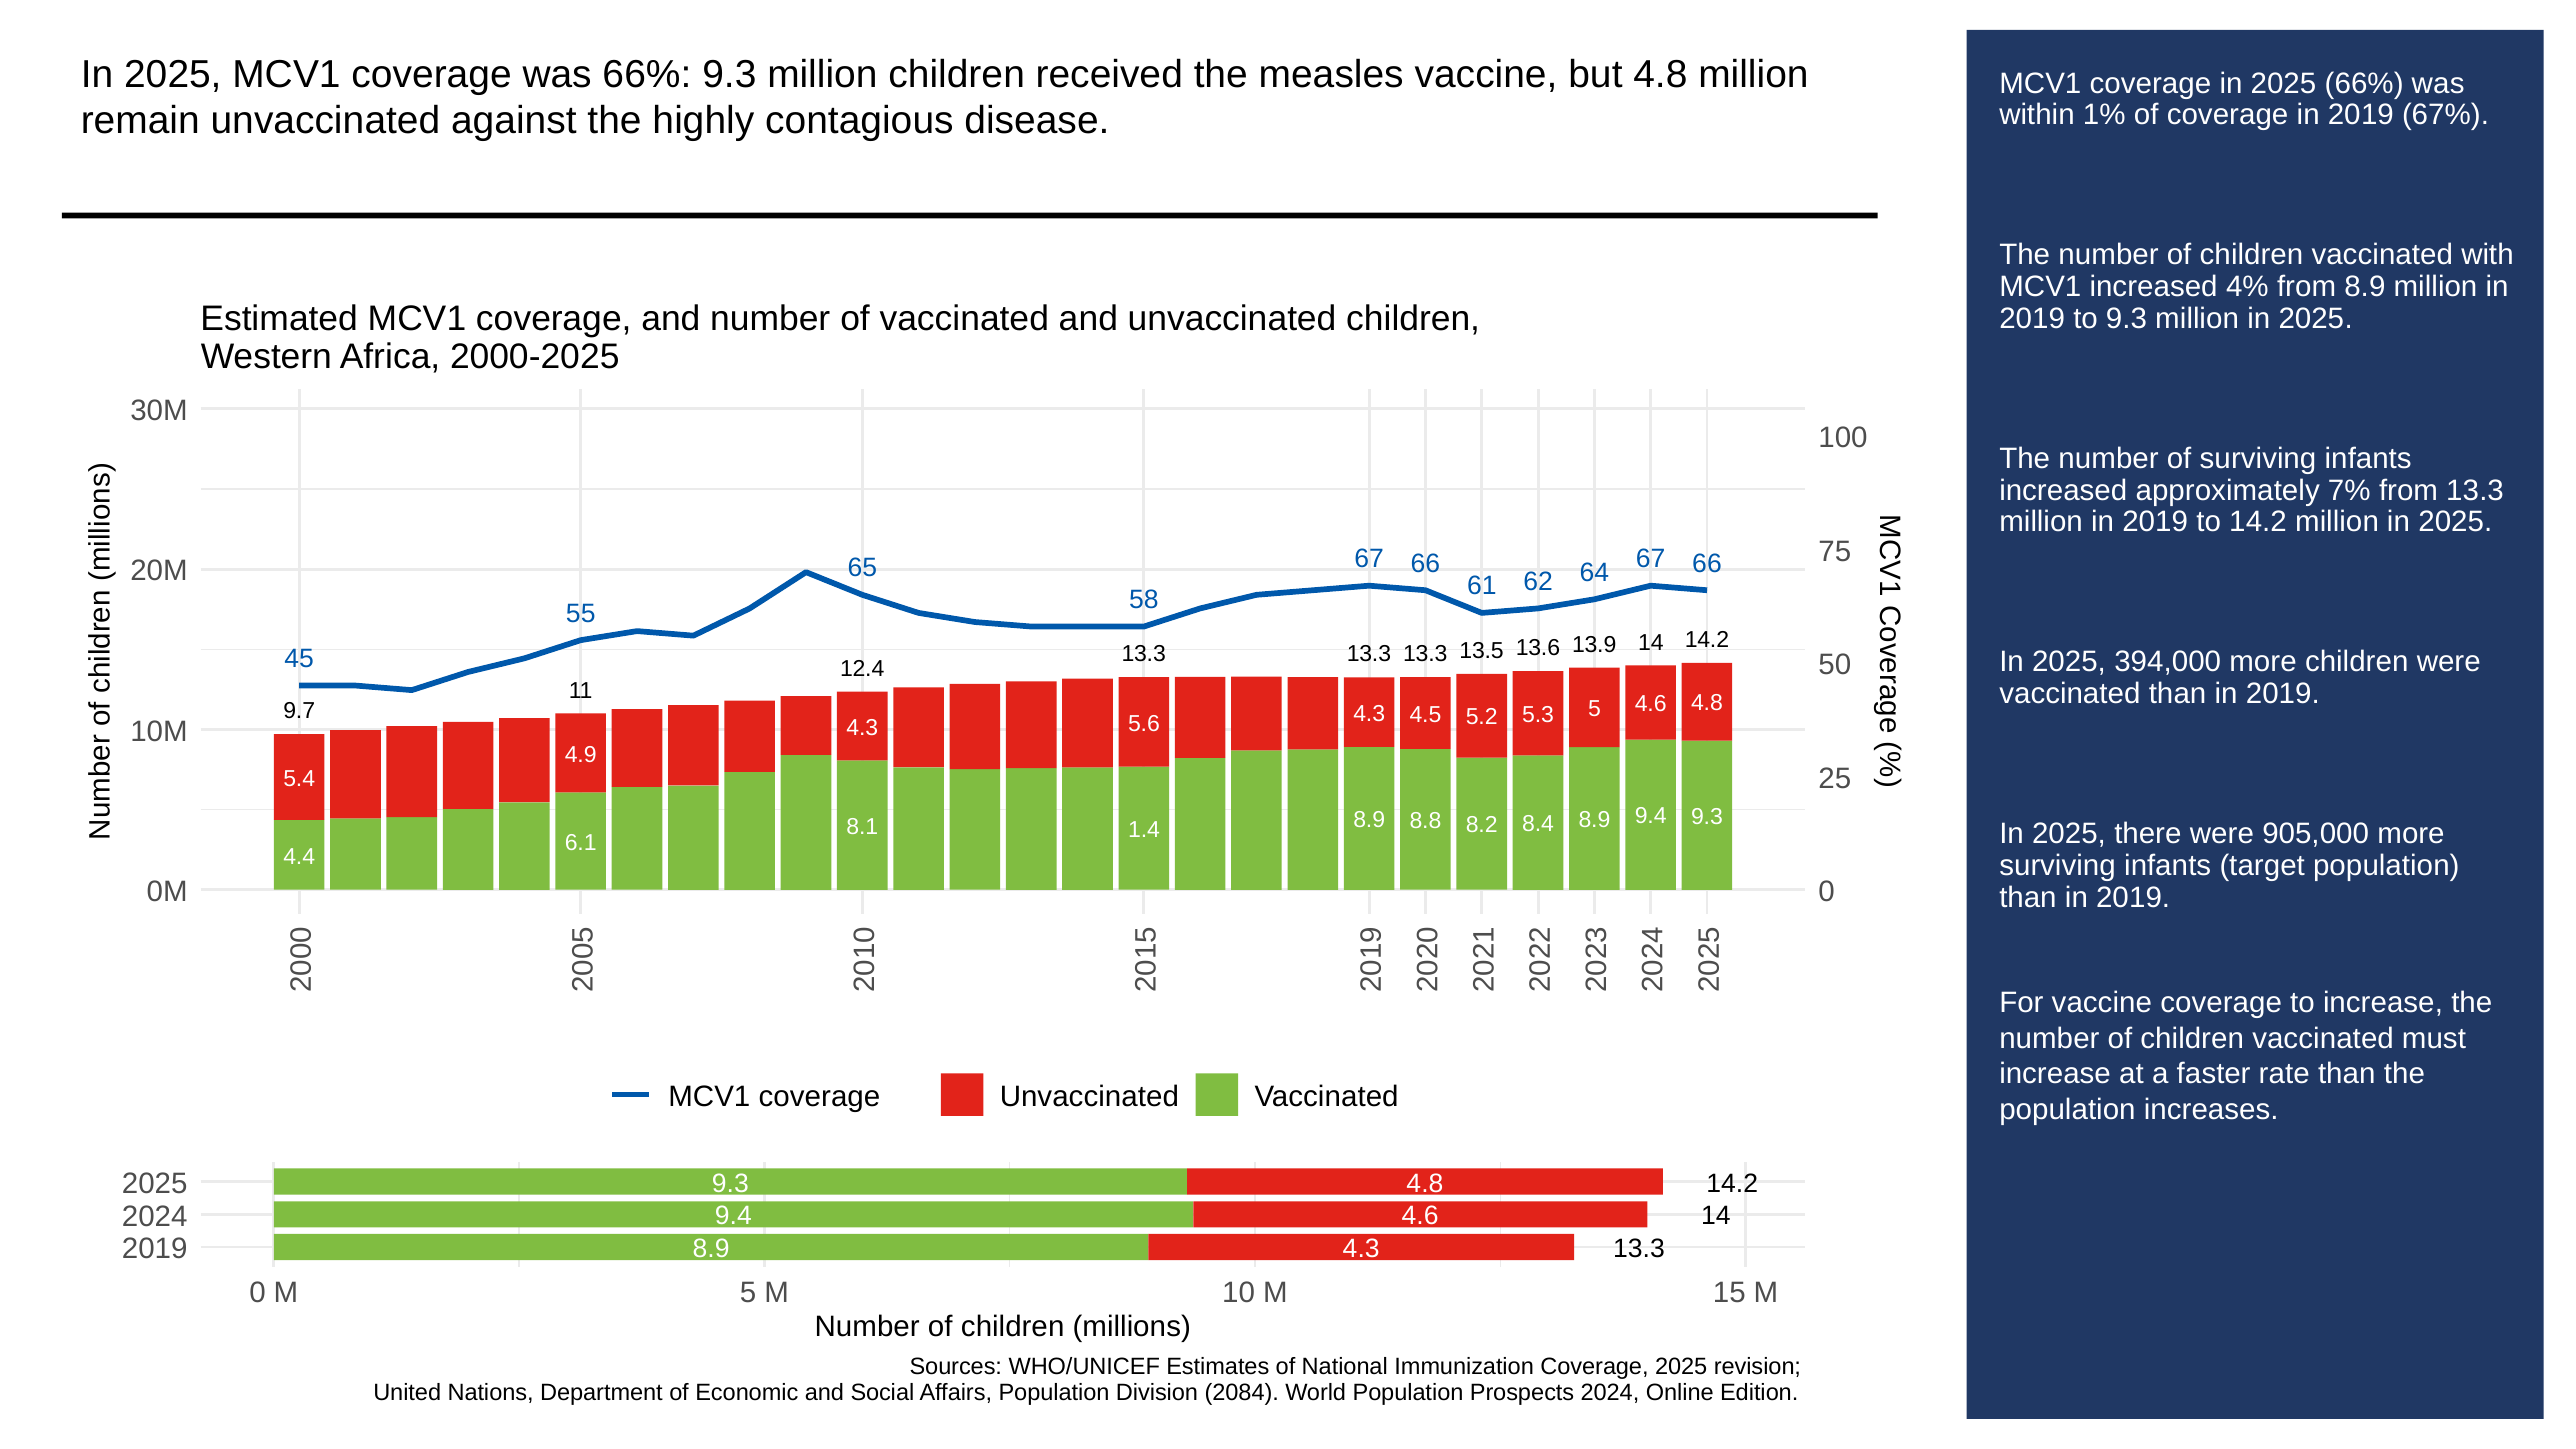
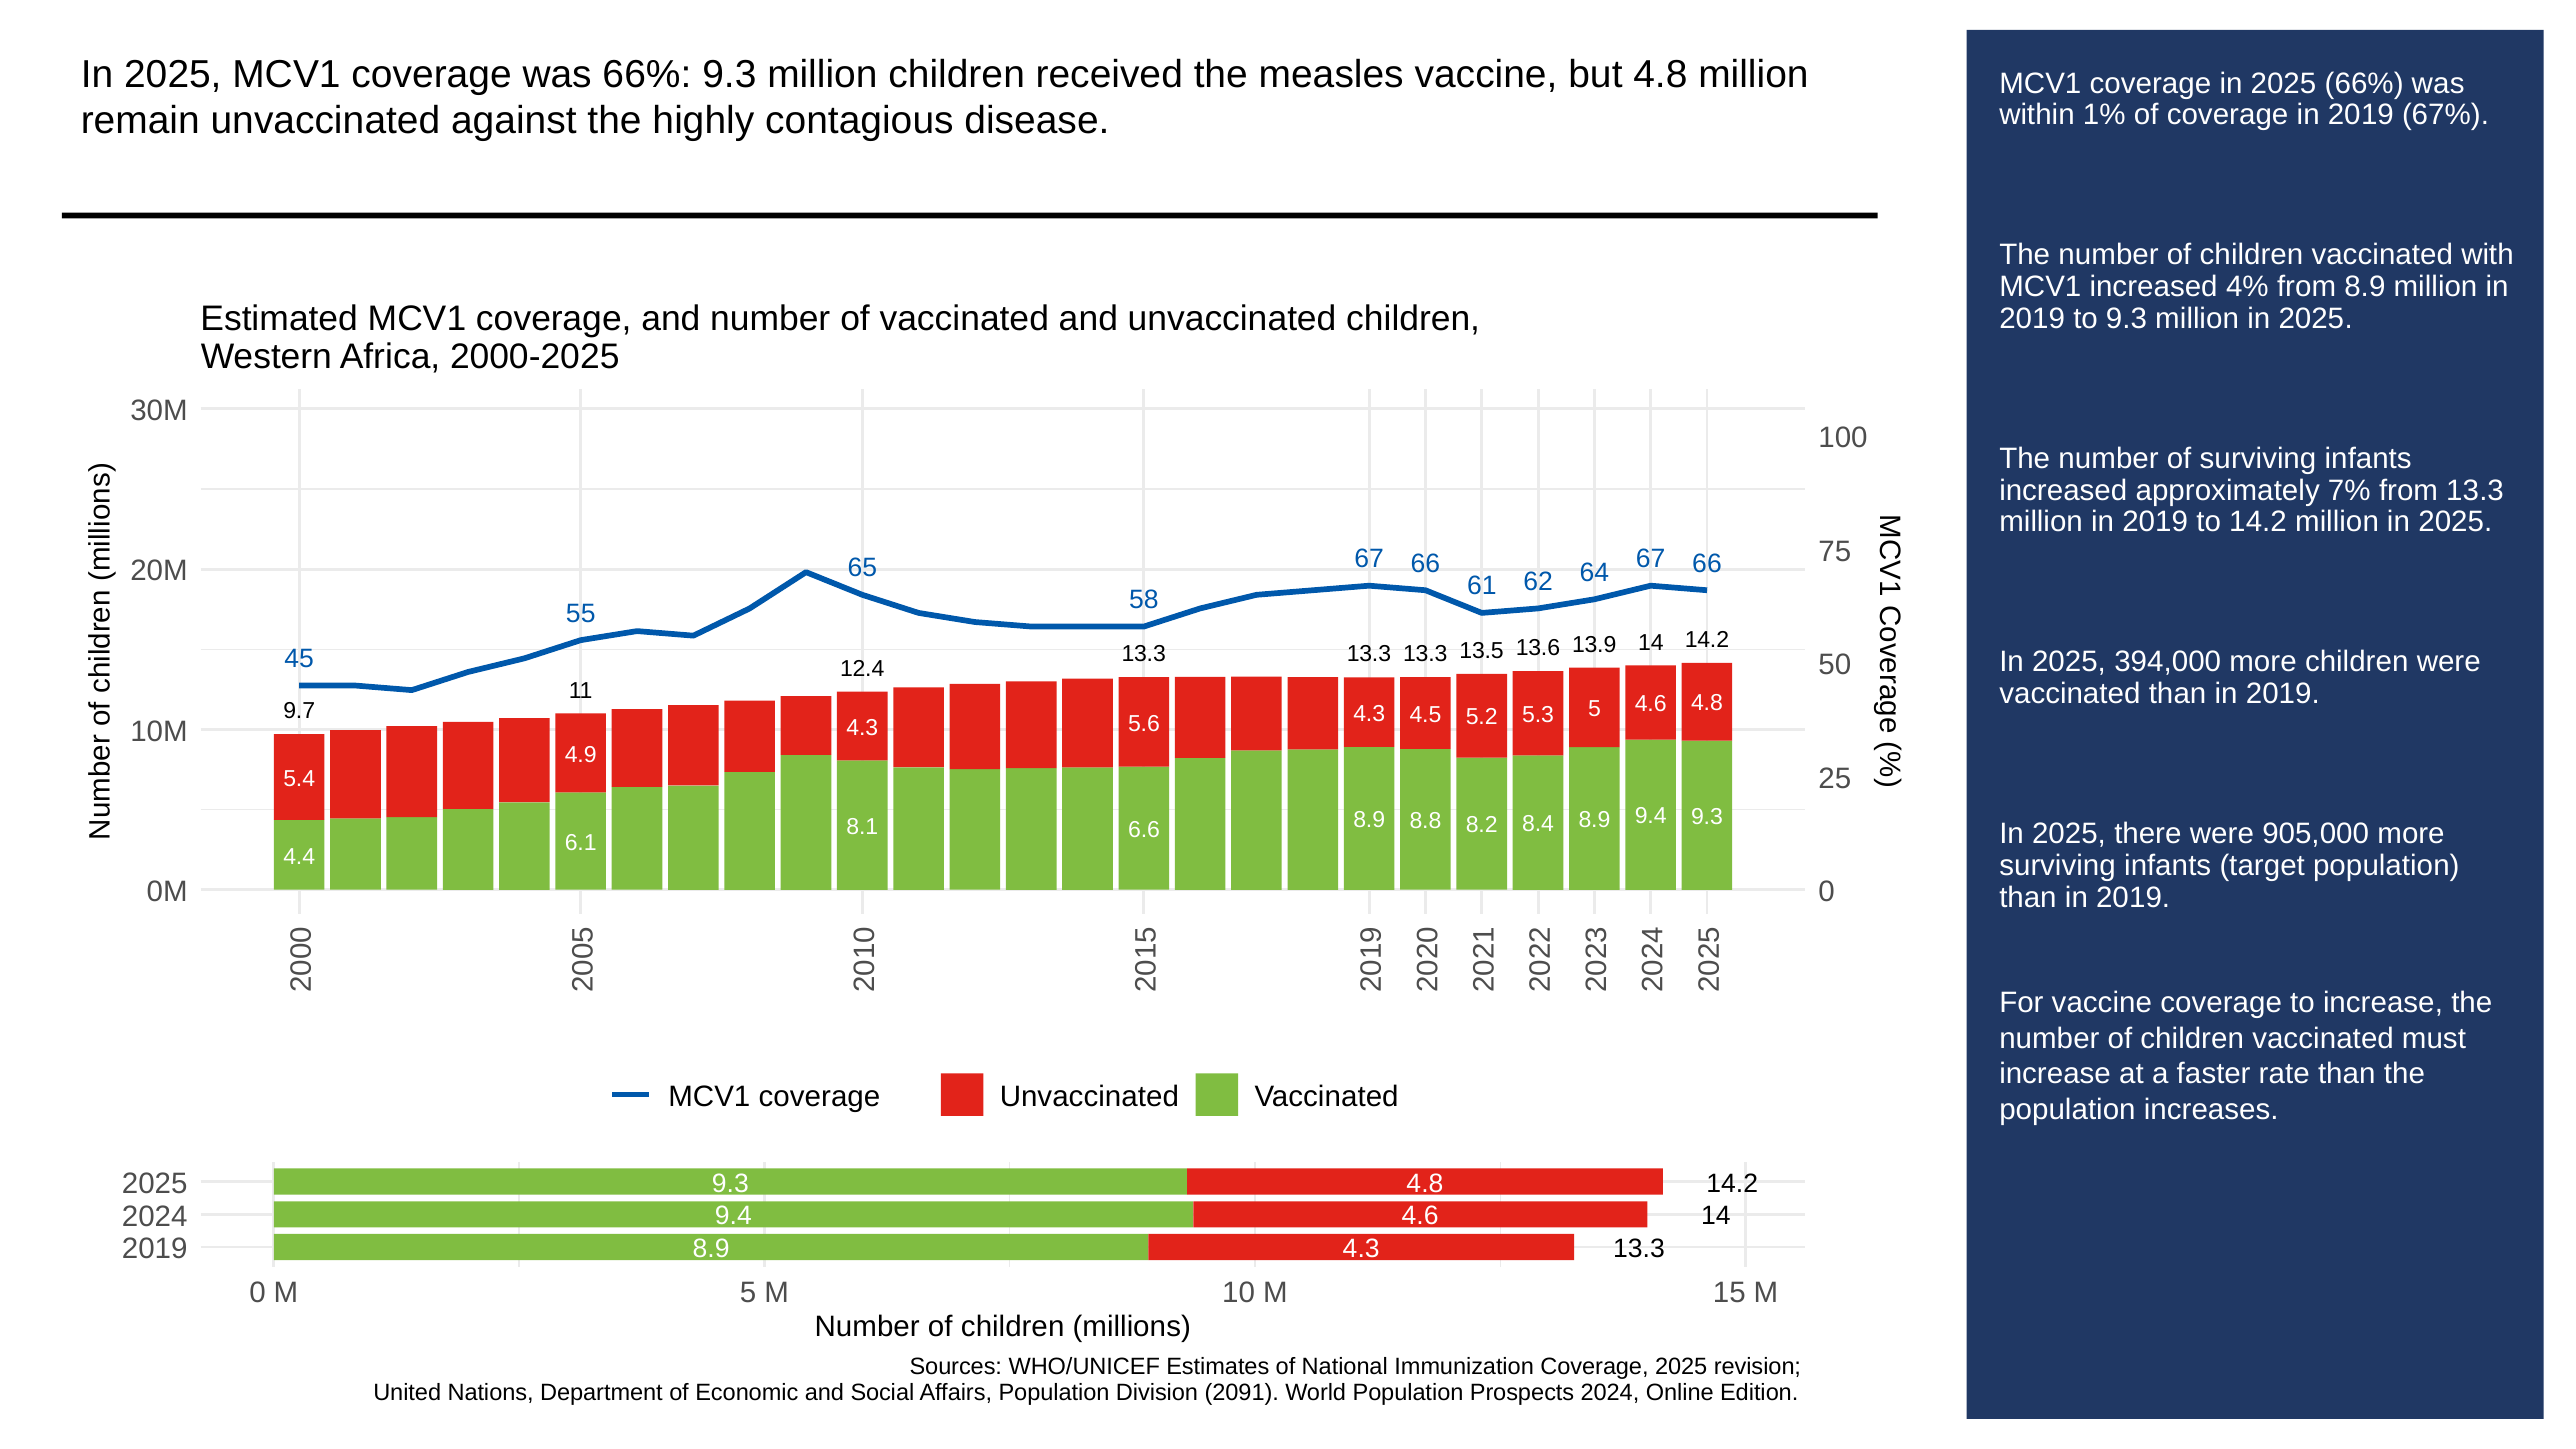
1.4: 1.4 -> 6.6
2084: 2084 -> 2091
